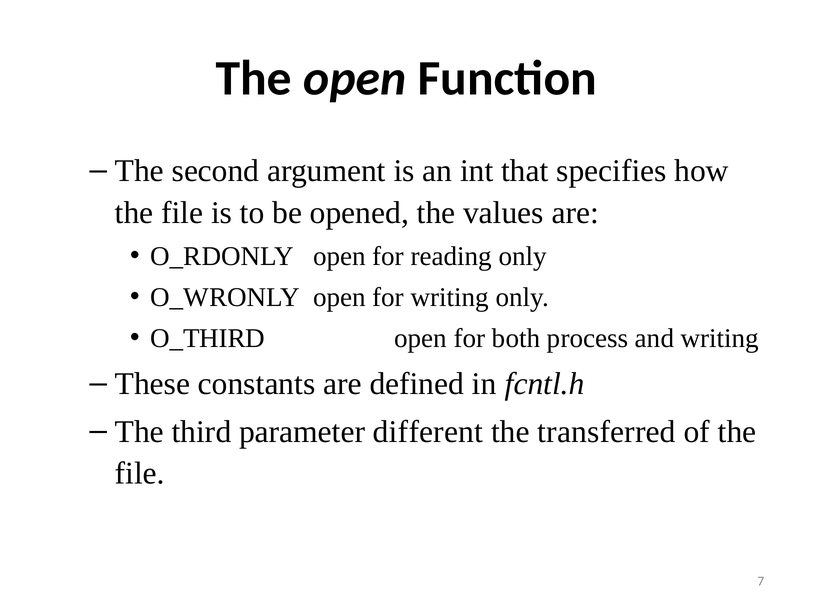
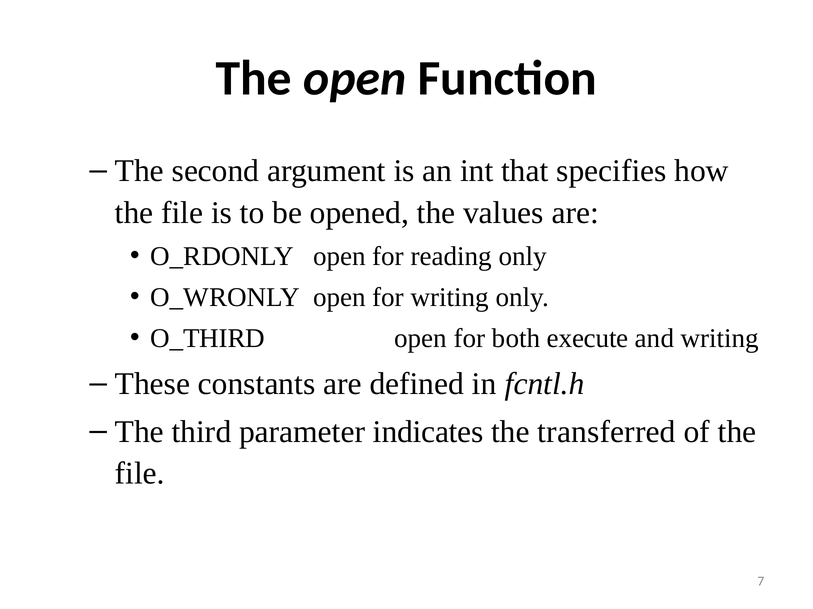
process: process -> execute
different: different -> indicates
